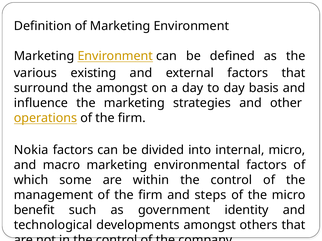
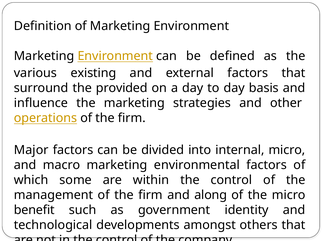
the amongst: amongst -> provided
Nokia: Nokia -> Major
steps: steps -> along
